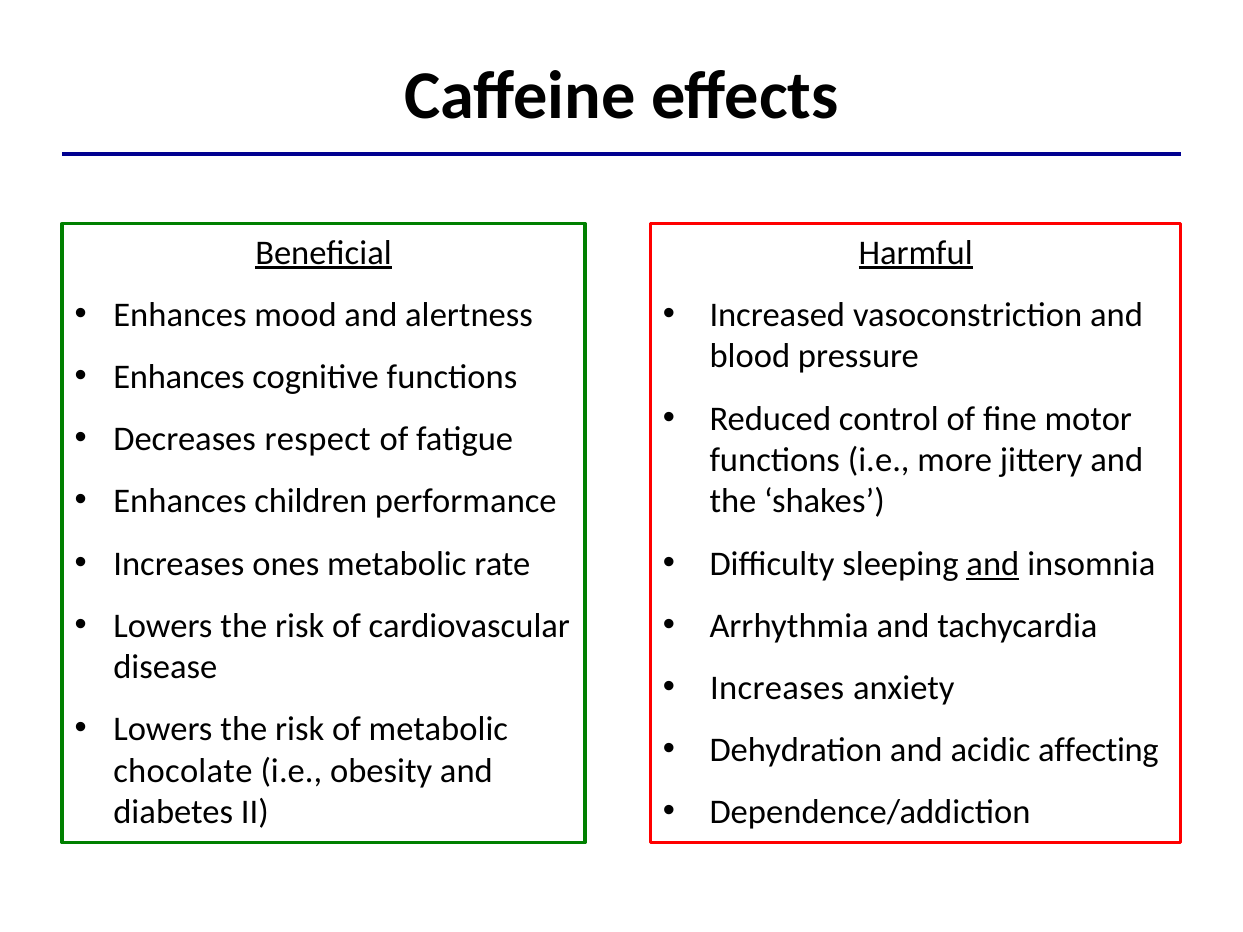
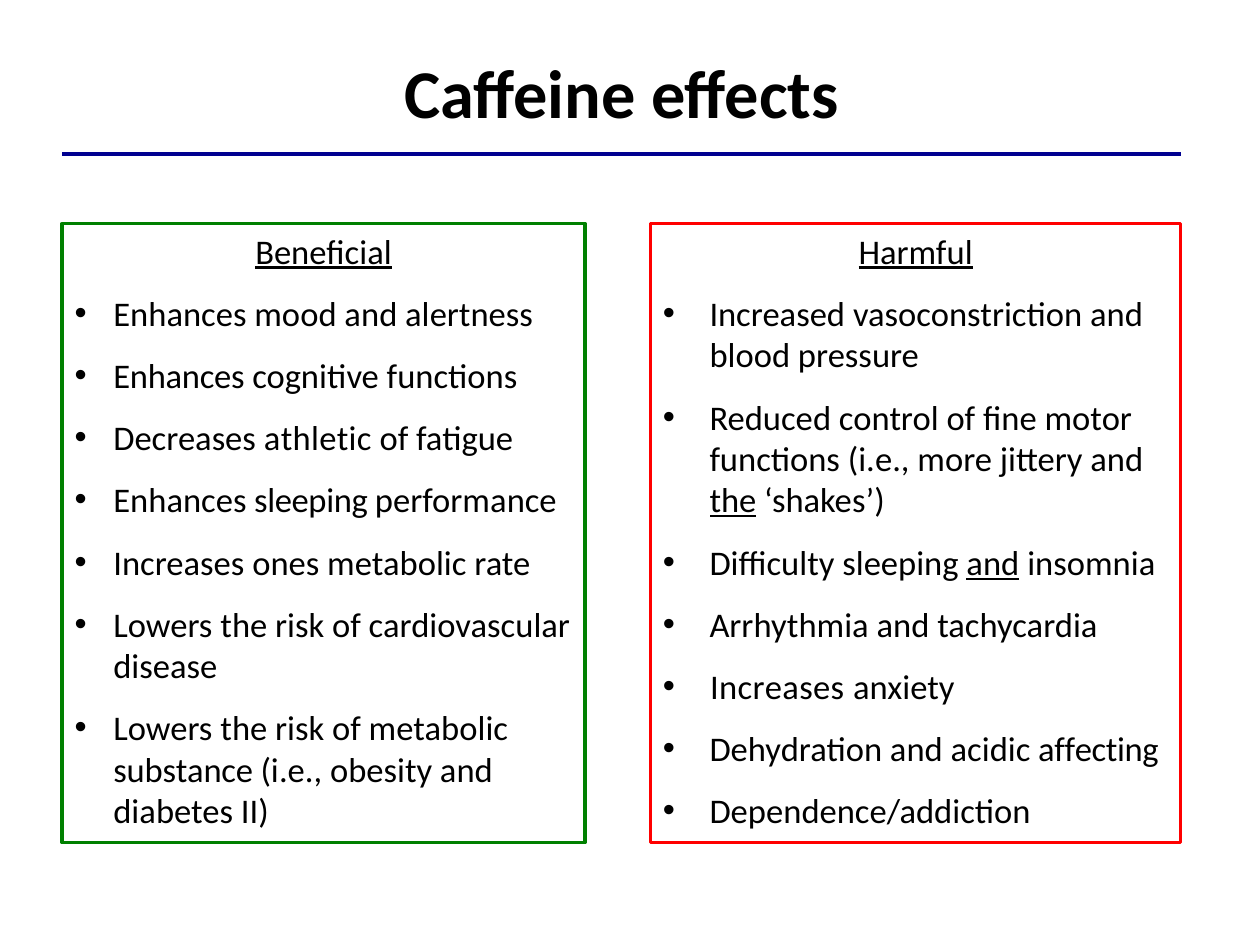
respect: respect -> athletic
Enhances children: children -> sleeping
the at (733, 502) underline: none -> present
chocolate: chocolate -> substance
